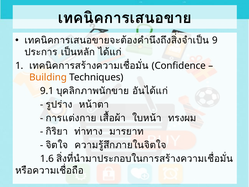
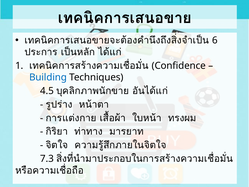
9: 9 -> 6
Building colour: orange -> blue
9.1: 9.1 -> 4.5
1.6: 1.6 -> 7.3
